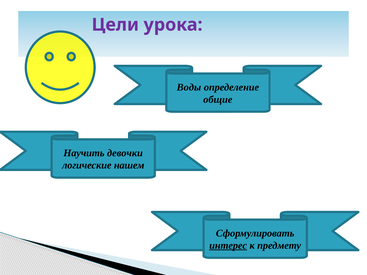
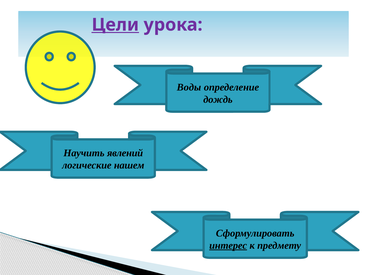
Цели underline: none -> present
общие: общие -> дождь
девочки: девочки -> явлений
